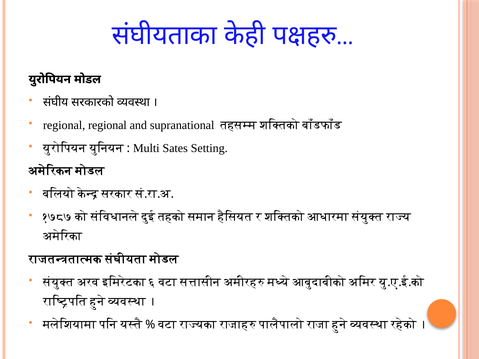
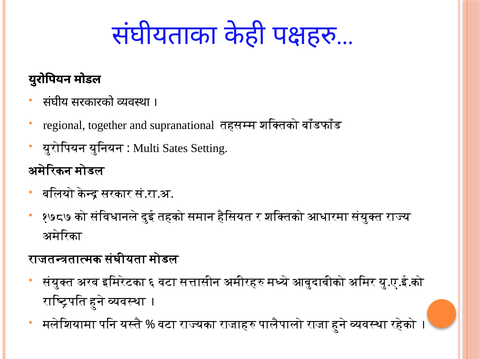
regional regional: regional -> together
